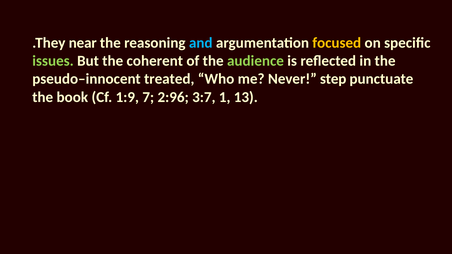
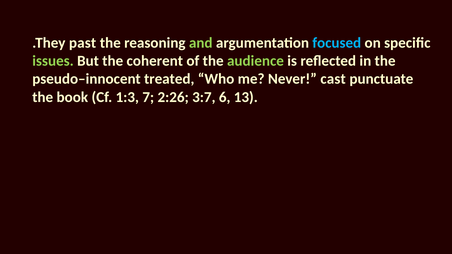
near: near -> past
and colour: light blue -> light green
focused colour: yellow -> light blue
step: step -> cast
1:9: 1:9 -> 1:3
2:96: 2:96 -> 2:26
1: 1 -> 6
